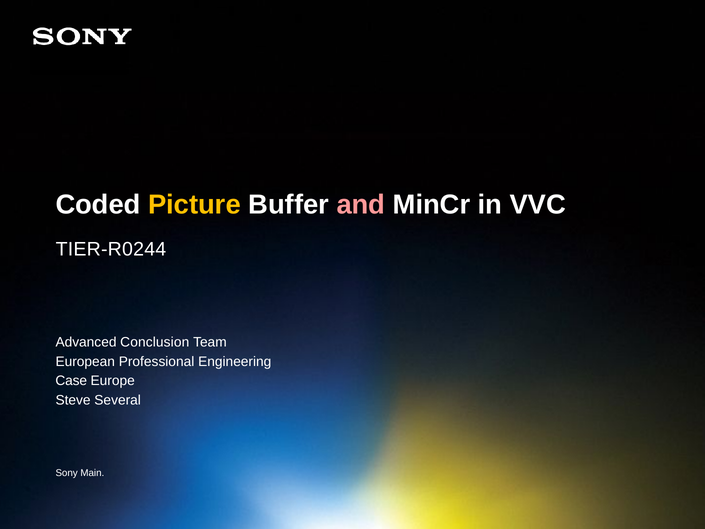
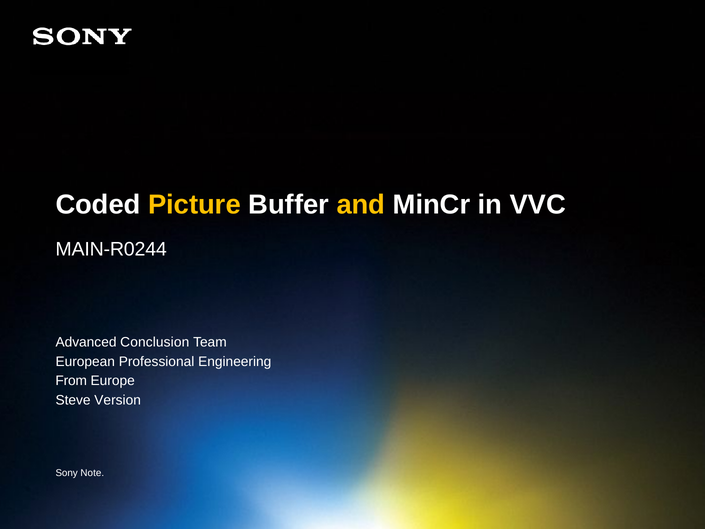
and colour: pink -> yellow
TIER-R0244: TIER-R0244 -> MAIN-R0244
Case: Case -> From
Several: Several -> Version
Main: Main -> Note
